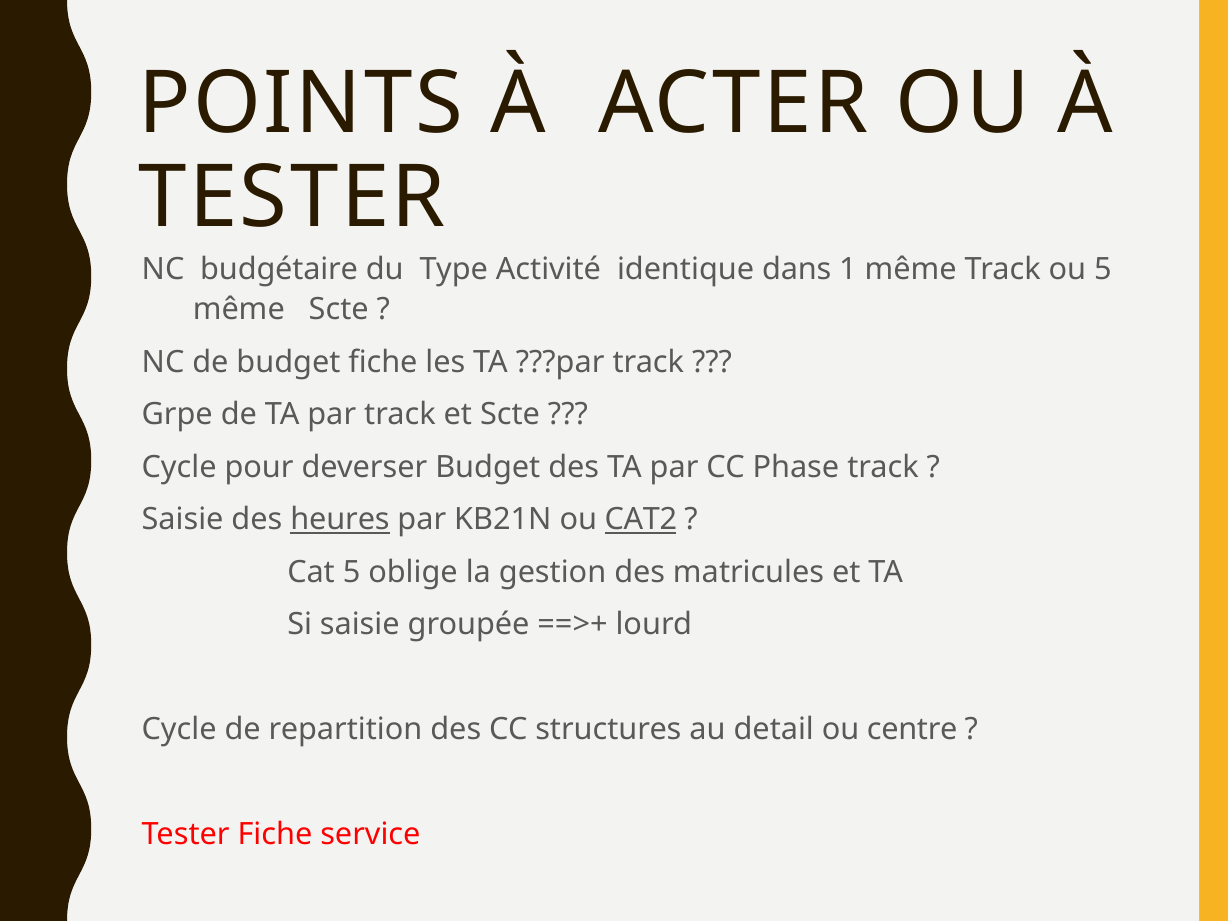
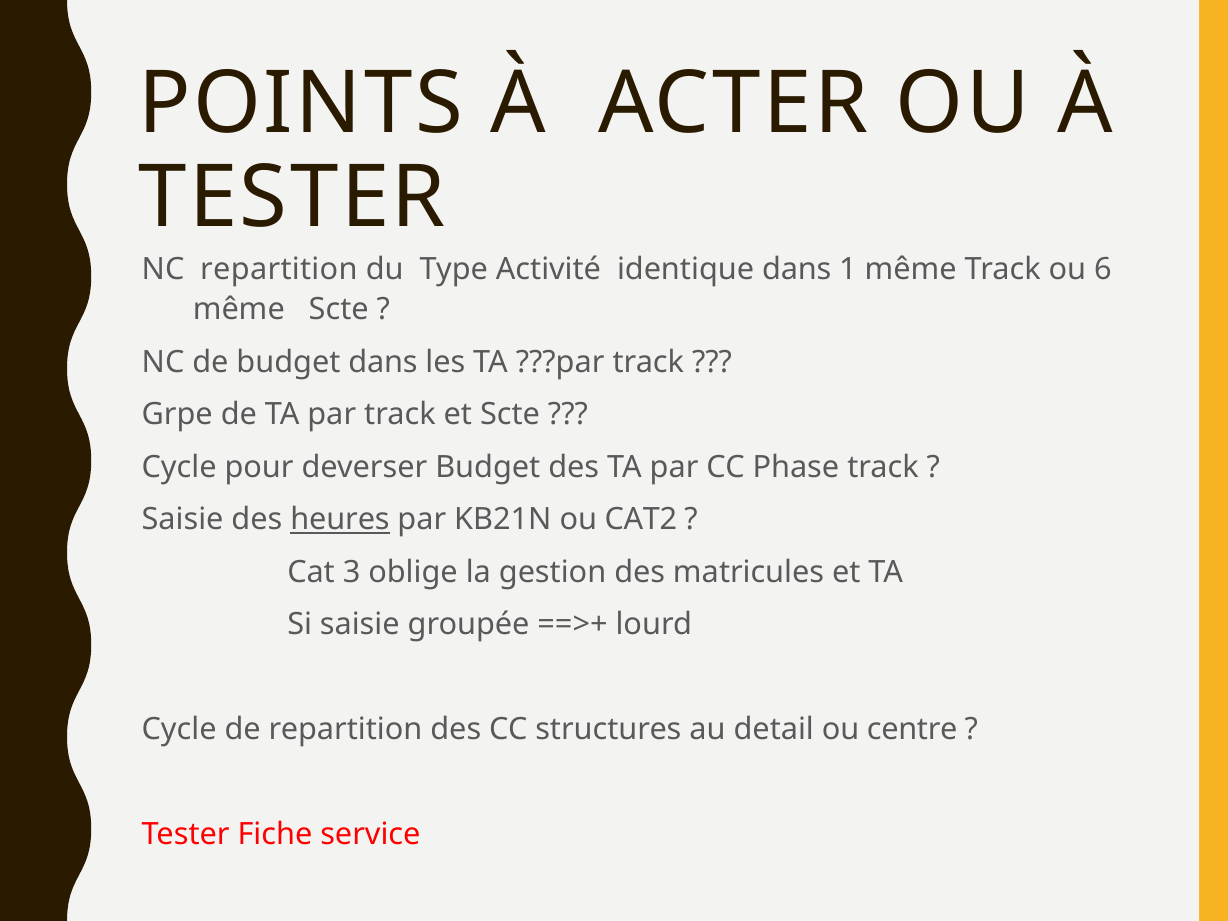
NC budgétaire: budgétaire -> repartition
ou 5: 5 -> 6
budget fiche: fiche -> dans
CAT2 underline: present -> none
Cat 5: 5 -> 3
